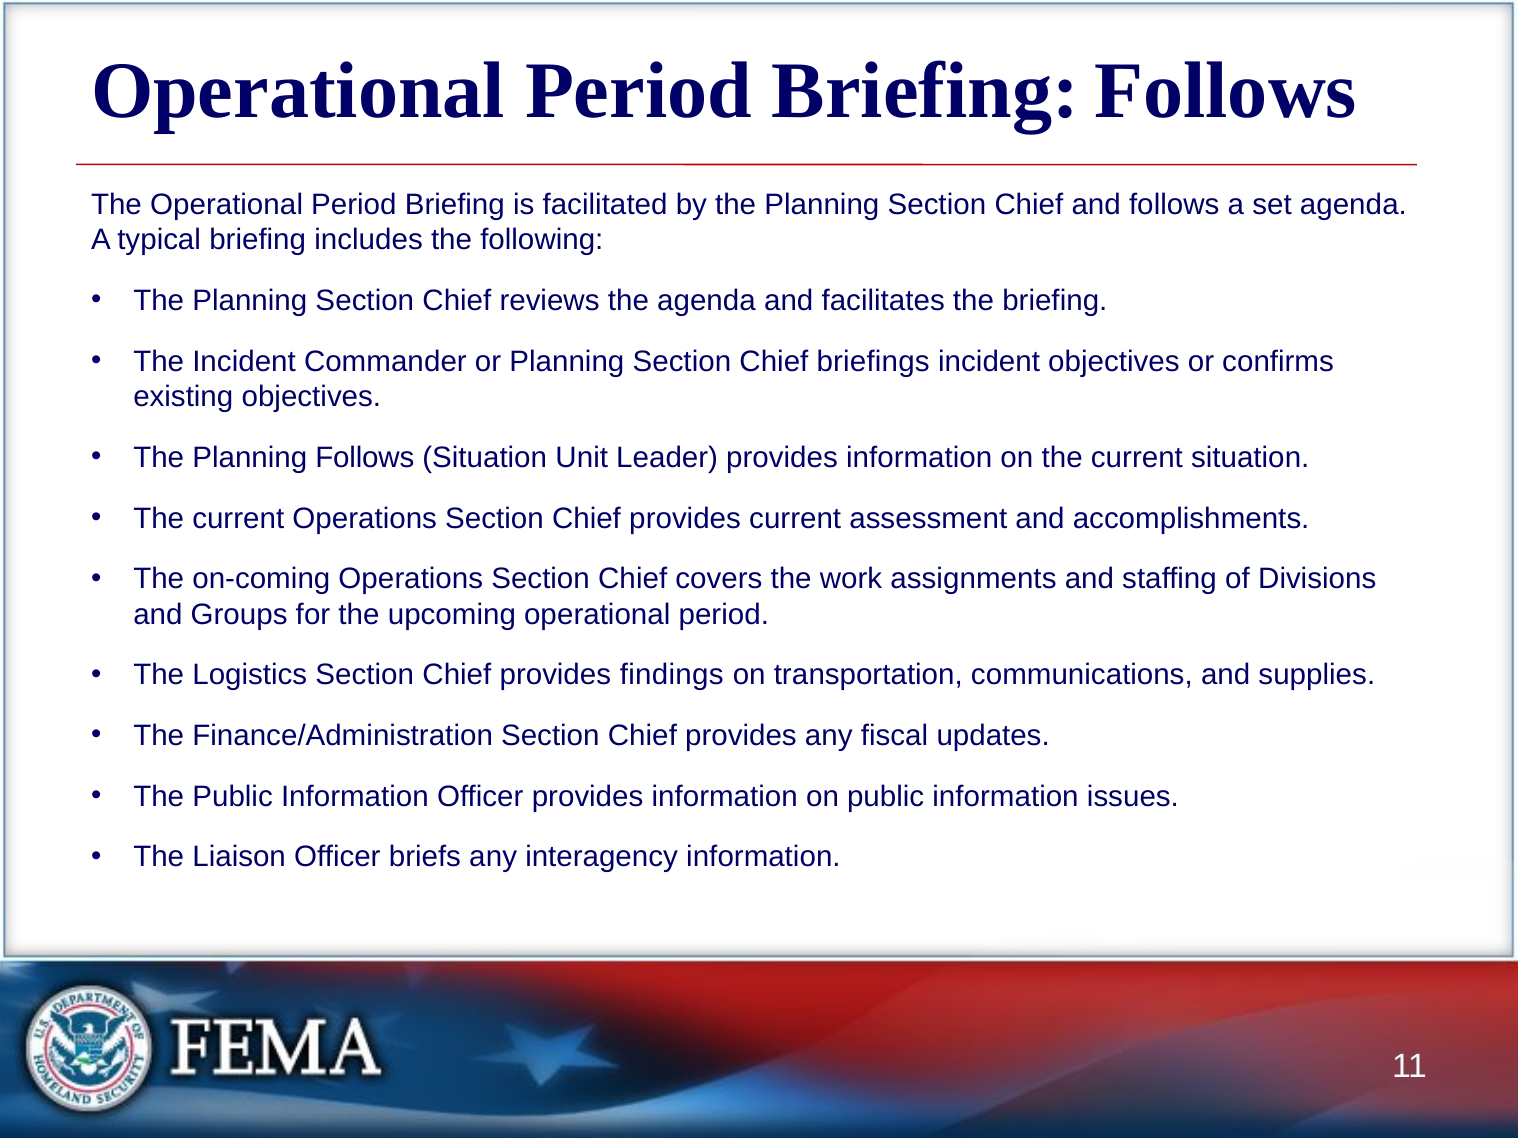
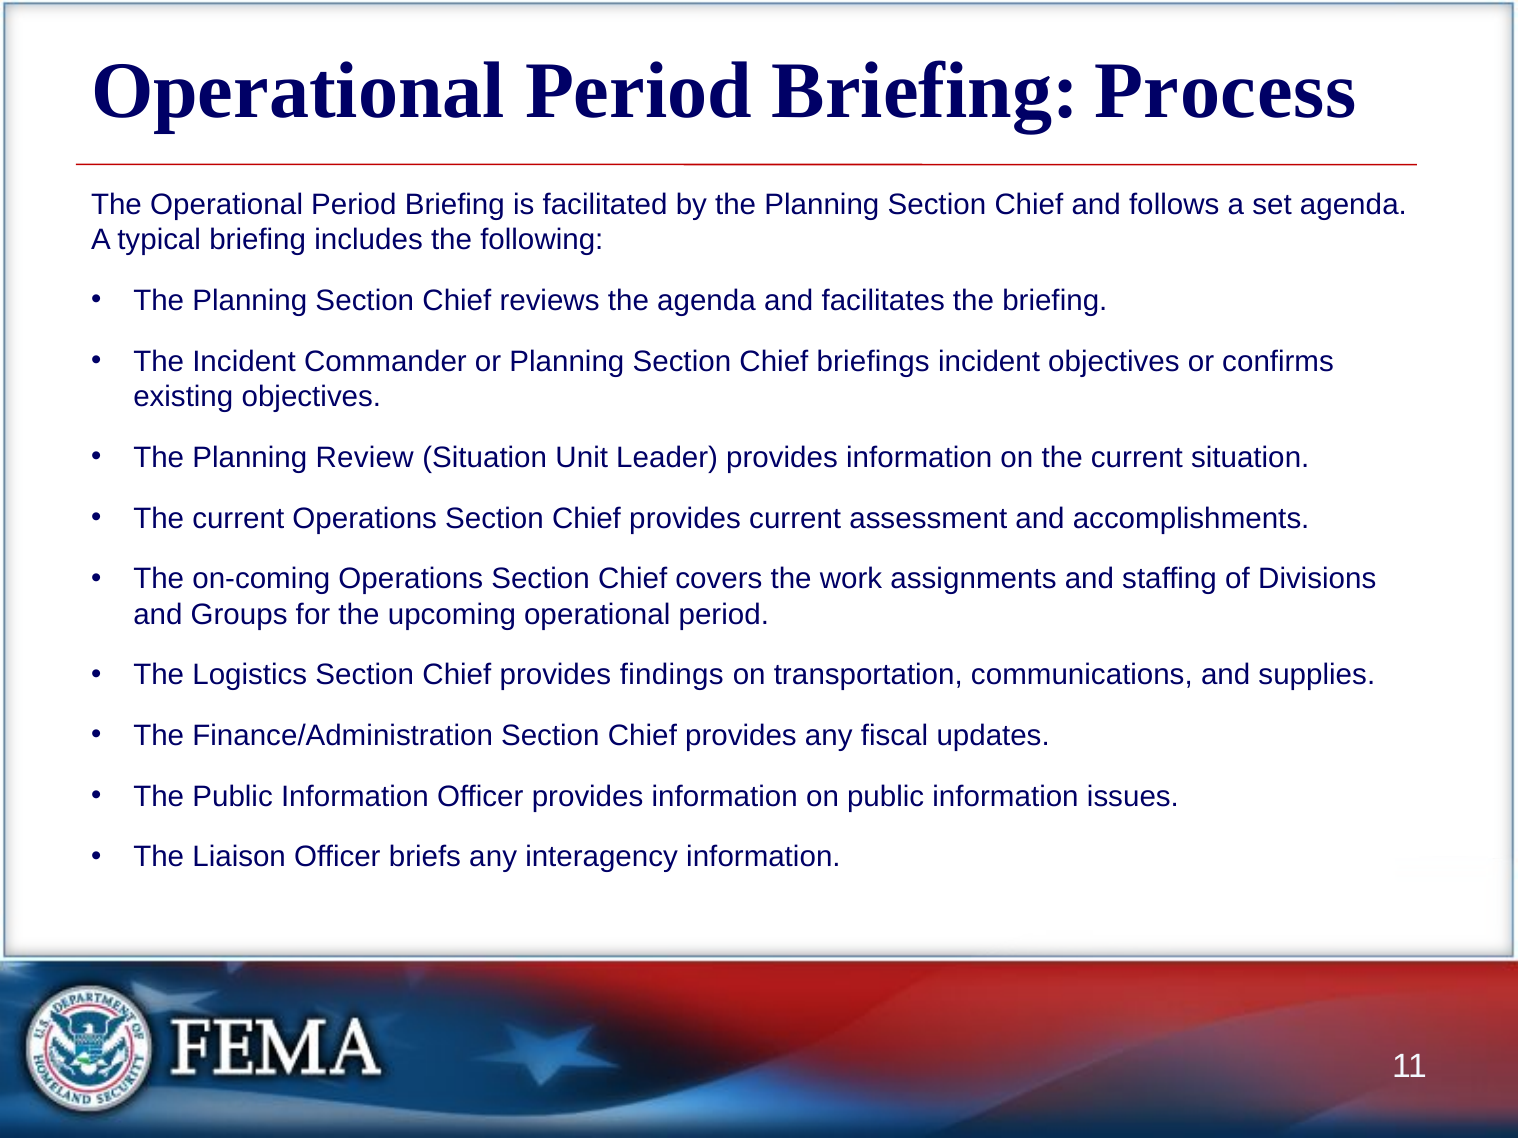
Briefing Follows: Follows -> Process
Planning Follows: Follows -> Review
